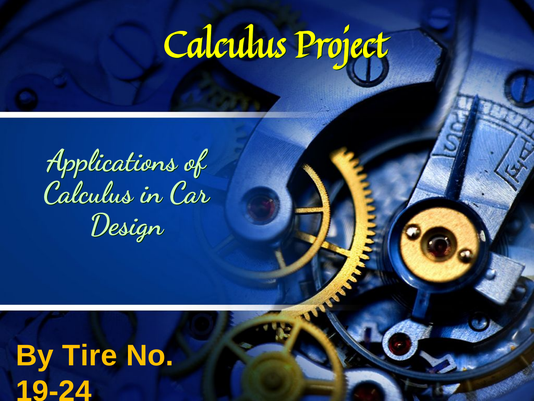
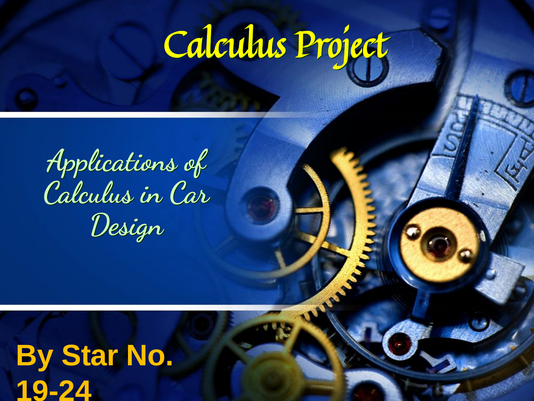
Tire: Tire -> Star
